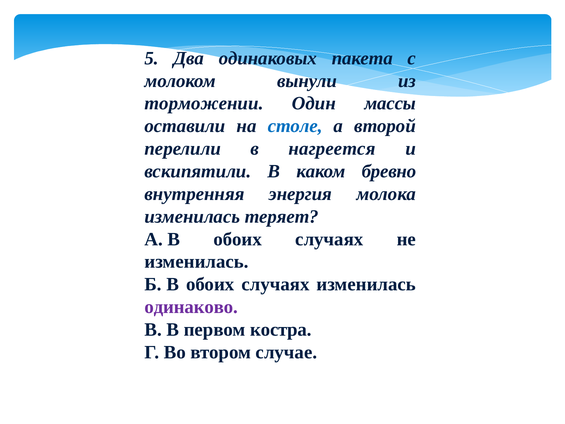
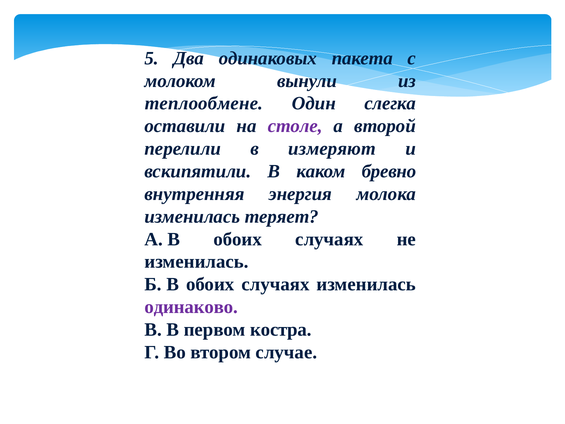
торможении: торможении -> теплообмене
массы: массы -> слегка
столе colour: blue -> purple
нагреется: нагреется -> измеряют
